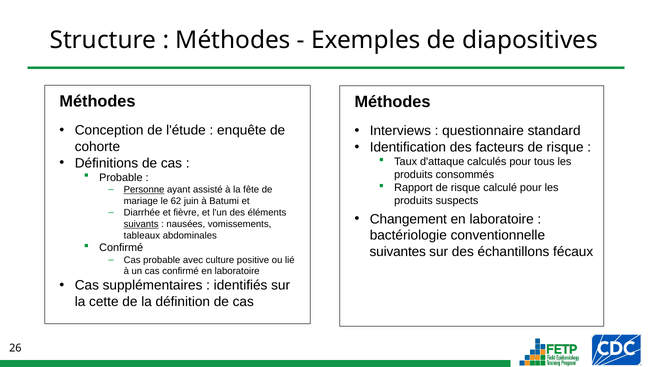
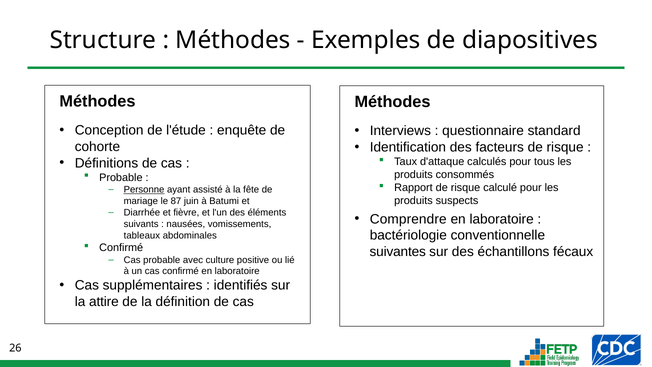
62: 62 -> 87
Changement: Changement -> Comprendre
suivants underline: present -> none
cette: cette -> attire
